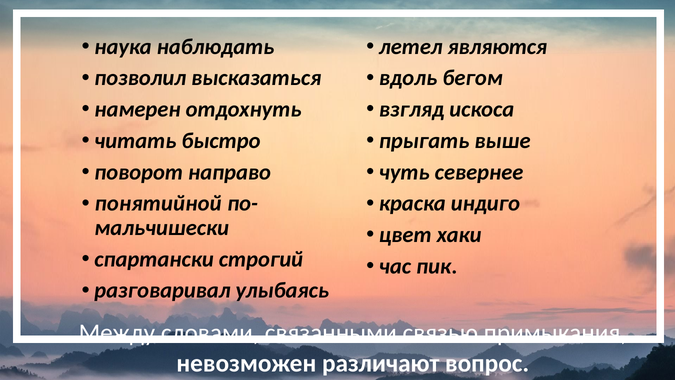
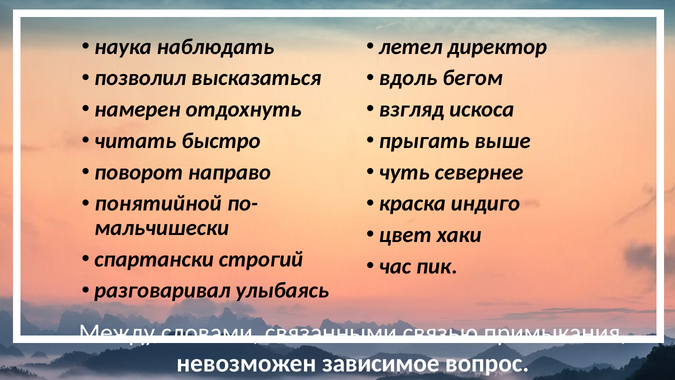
являются: являются -> директор
различают: различают -> зависимое
